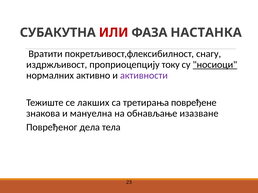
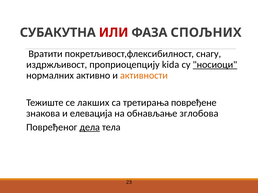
НАСТАНКА: НАСТАНКА -> СПОЉНИХ
току: току -> kida
активности colour: purple -> orange
мануелна: мануелна -> елевација
изазване: изазване -> зглобова
дела underline: none -> present
